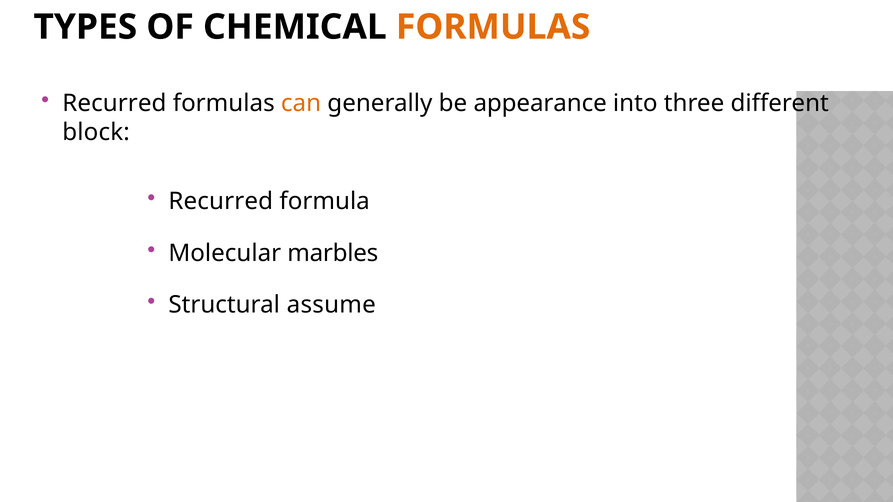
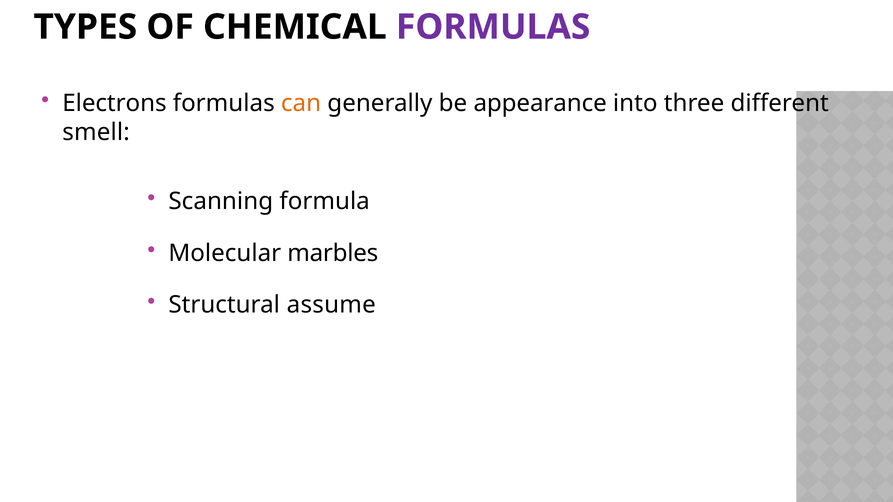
FORMULAS at (493, 27) colour: orange -> purple
Recurred at (114, 103): Recurred -> Electrons
block: block -> smell
Recurred at (221, 201): Recurred -> Scanning
